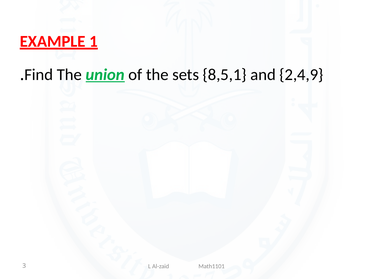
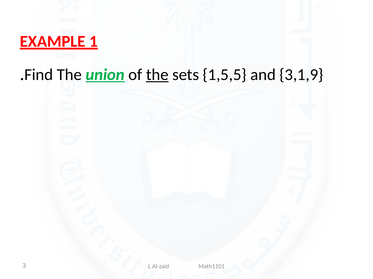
the at (157, 75) underline: none -> present
8,5,1: 8,5,1 -> 1,5,5
2,4,9: 2,4,9 -> 3,1,9
